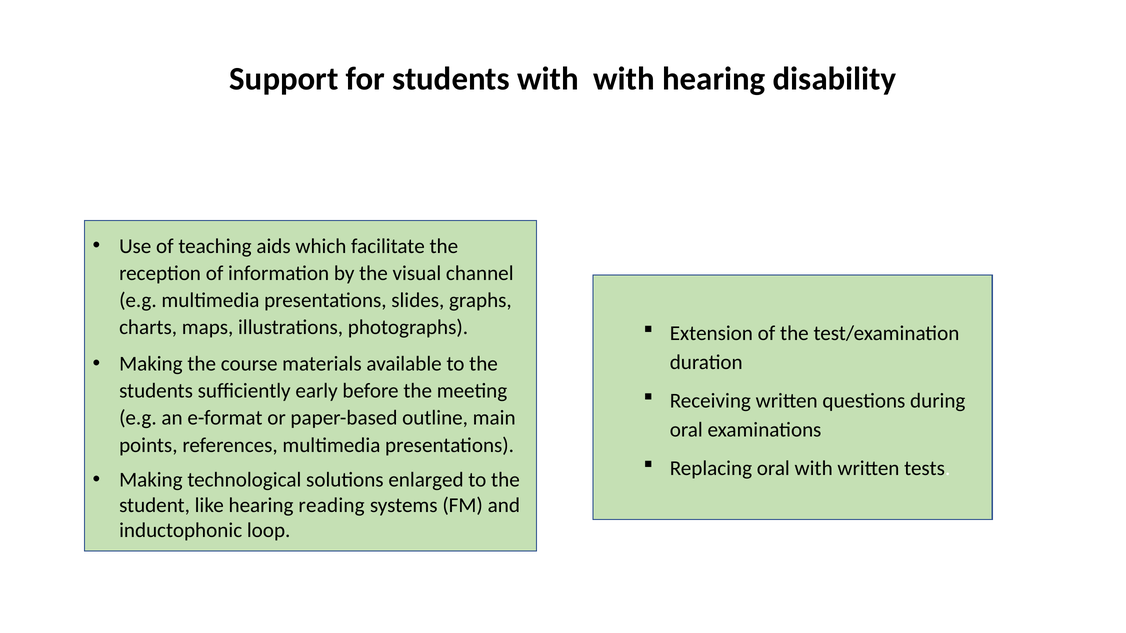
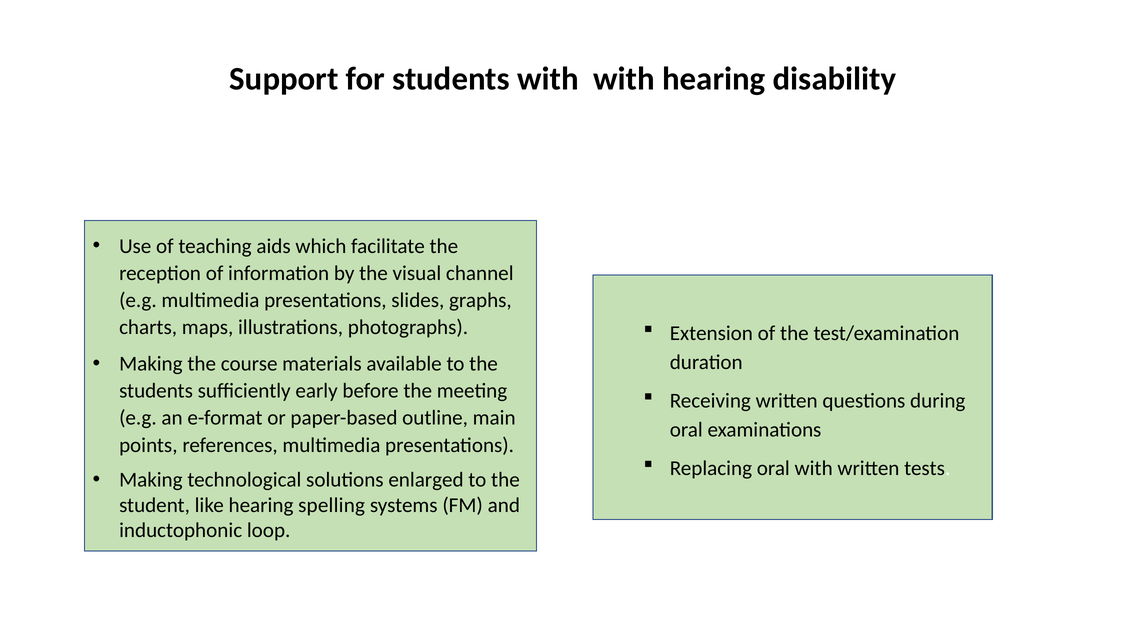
reading: reading -> spelling
